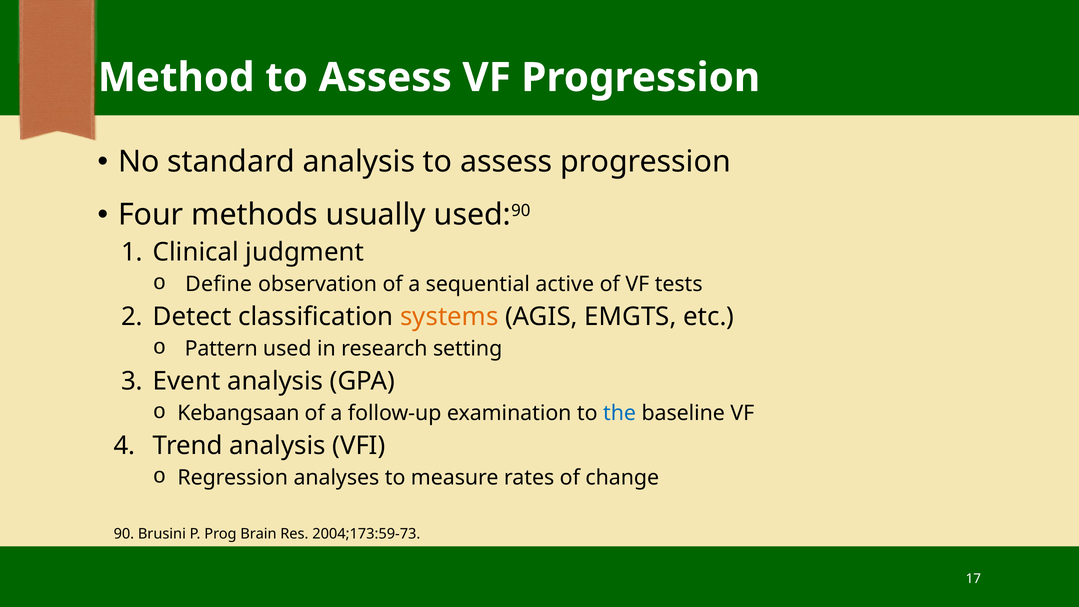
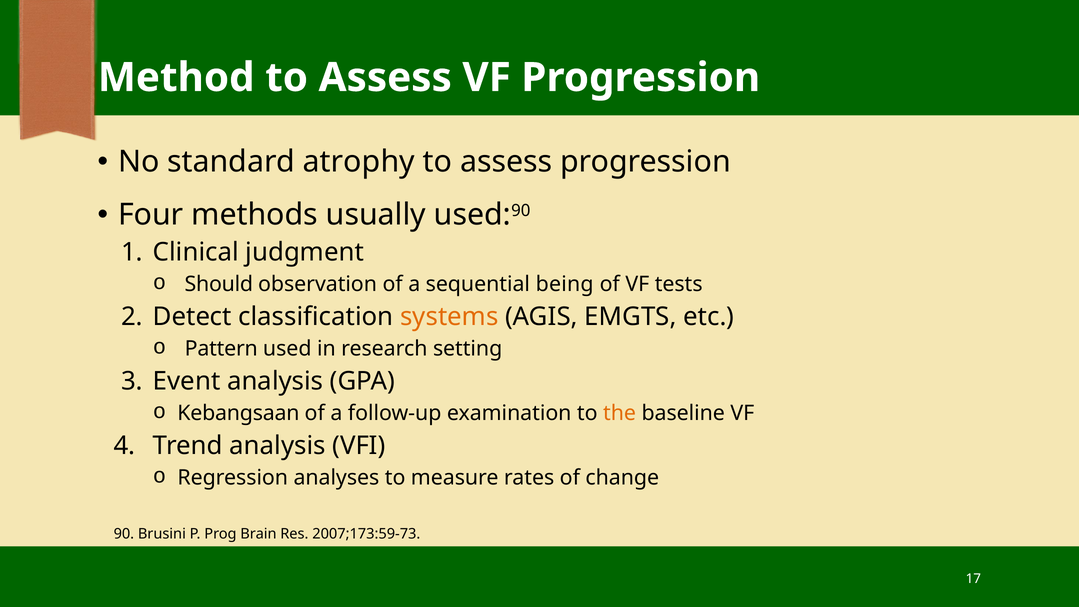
standard analysis: analysis -> atrophy
Define: Define -> Should
active: active -> being
the colour: blue -> orange
2004;173:59-73: 2004;173:59-73 -> 2007;173:59-73
